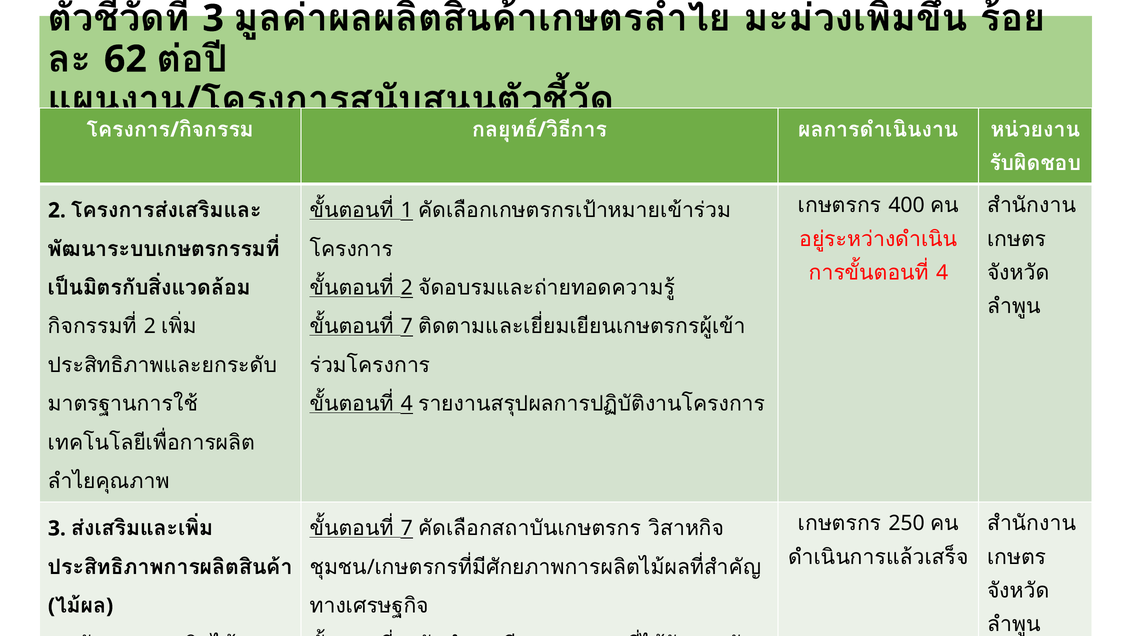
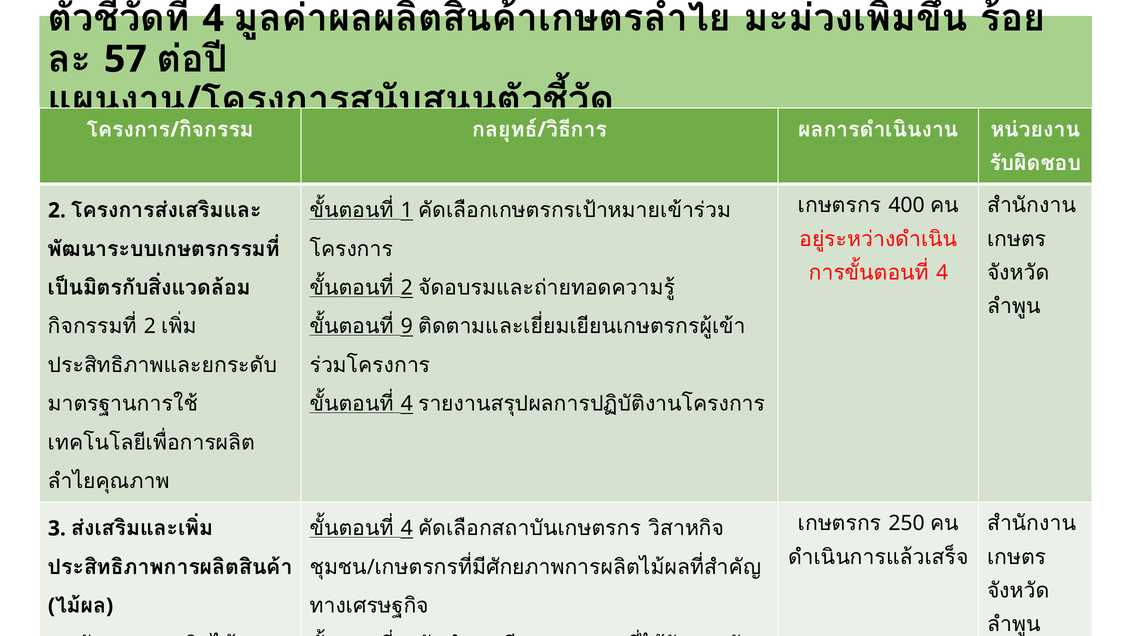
3 at (213, 19): 3 -> 4
62: 62 -> 57
7 at (407, 327): 7 -> 9
7 at (407, 529): 7 -> 4
